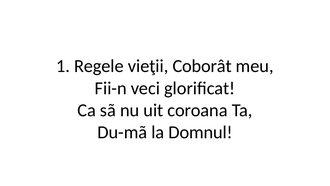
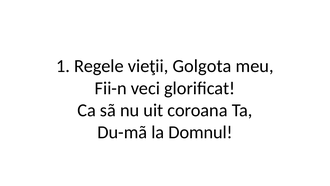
Coborât: Coborât -> Golgota
